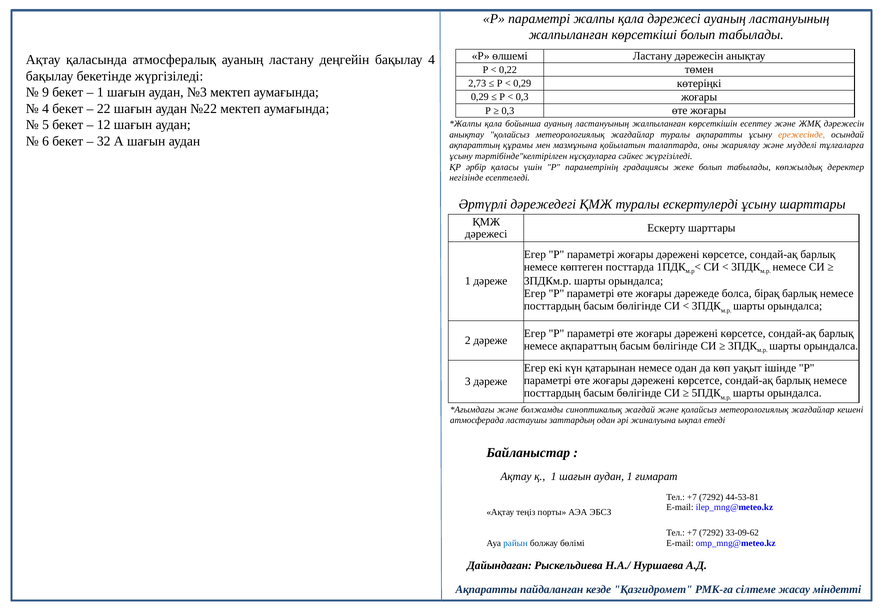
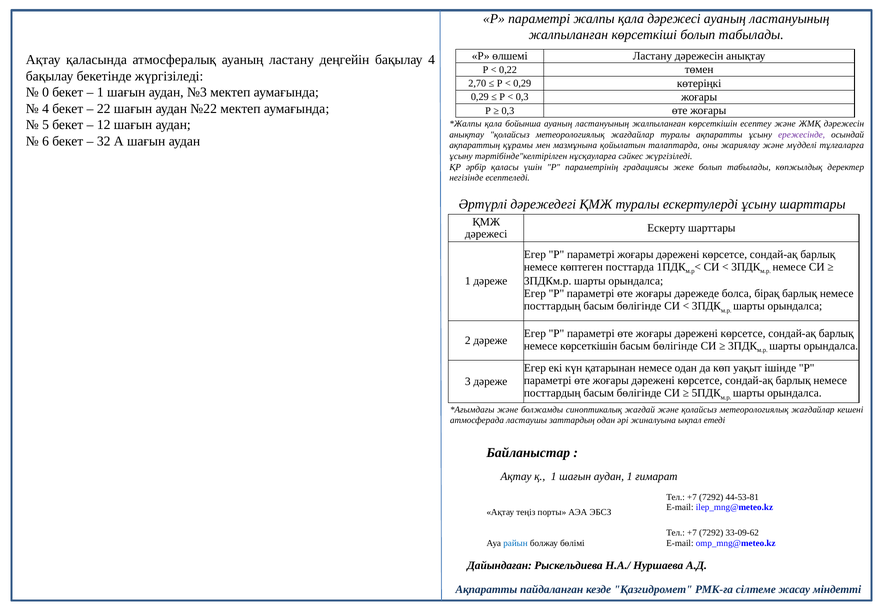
2,73: 2,73 -> 2,70
9: 9 -> 0
ережесінде colour: orange -> purple
немесе ақпараттың: ақпараттың -> көрсеткішін
